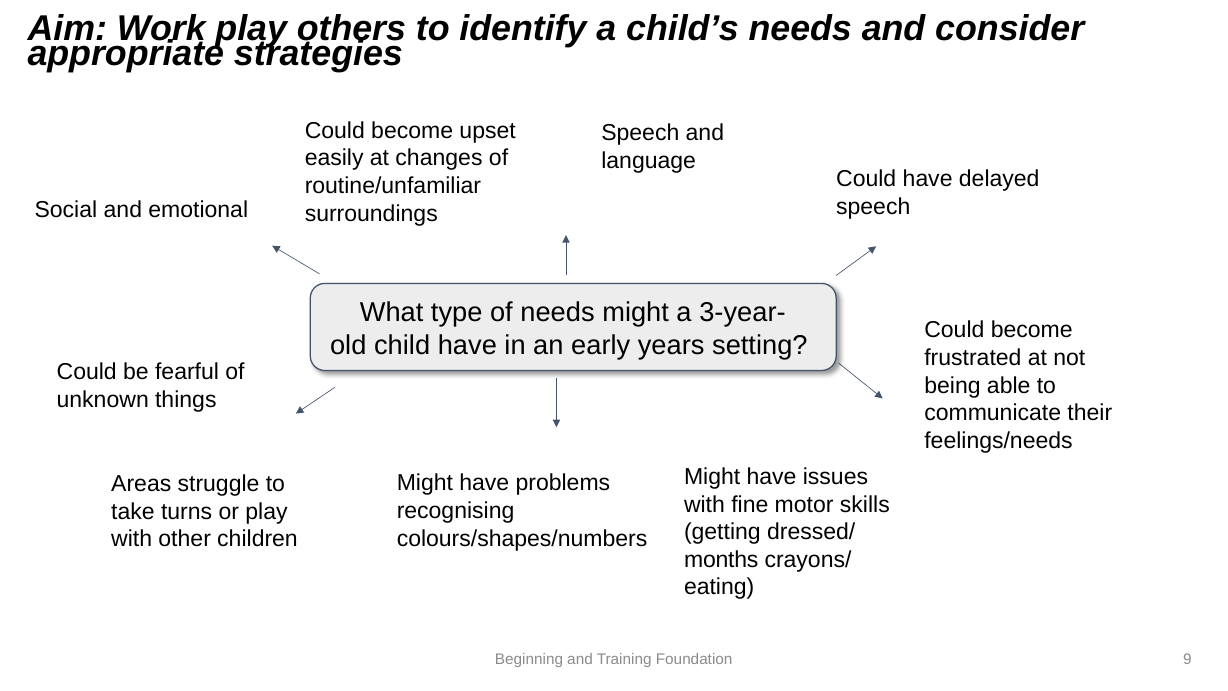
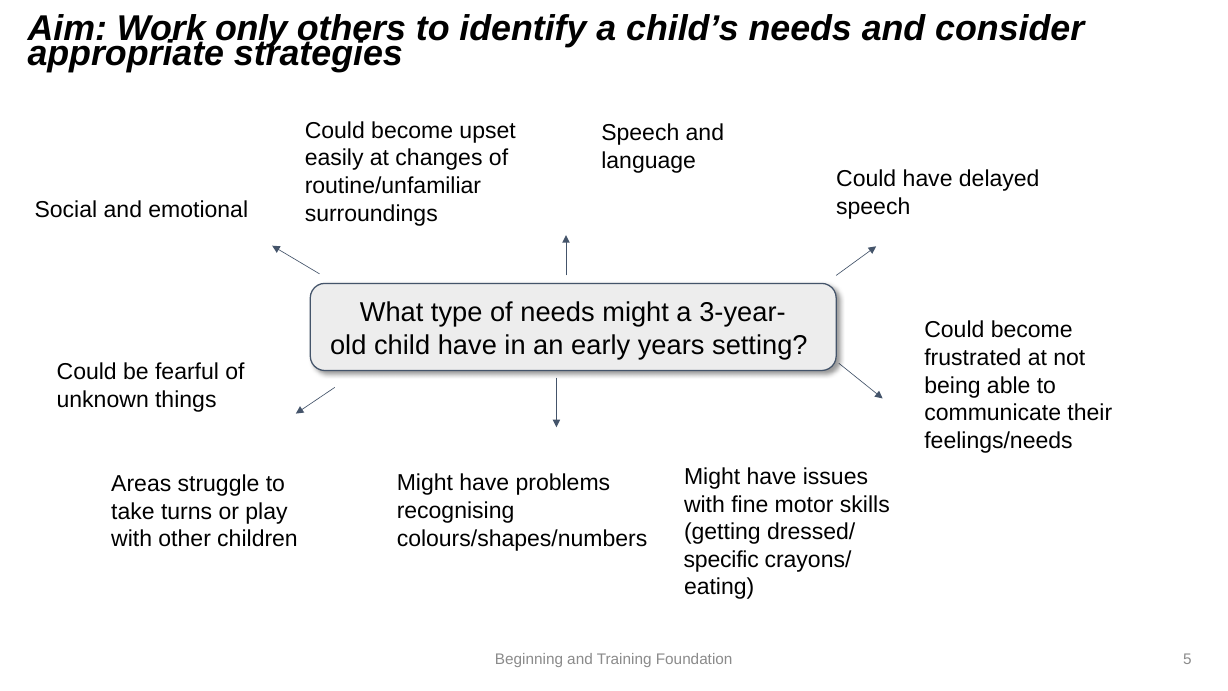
Work play: play -> only
months: months -> specific
9: 9 -> 5
